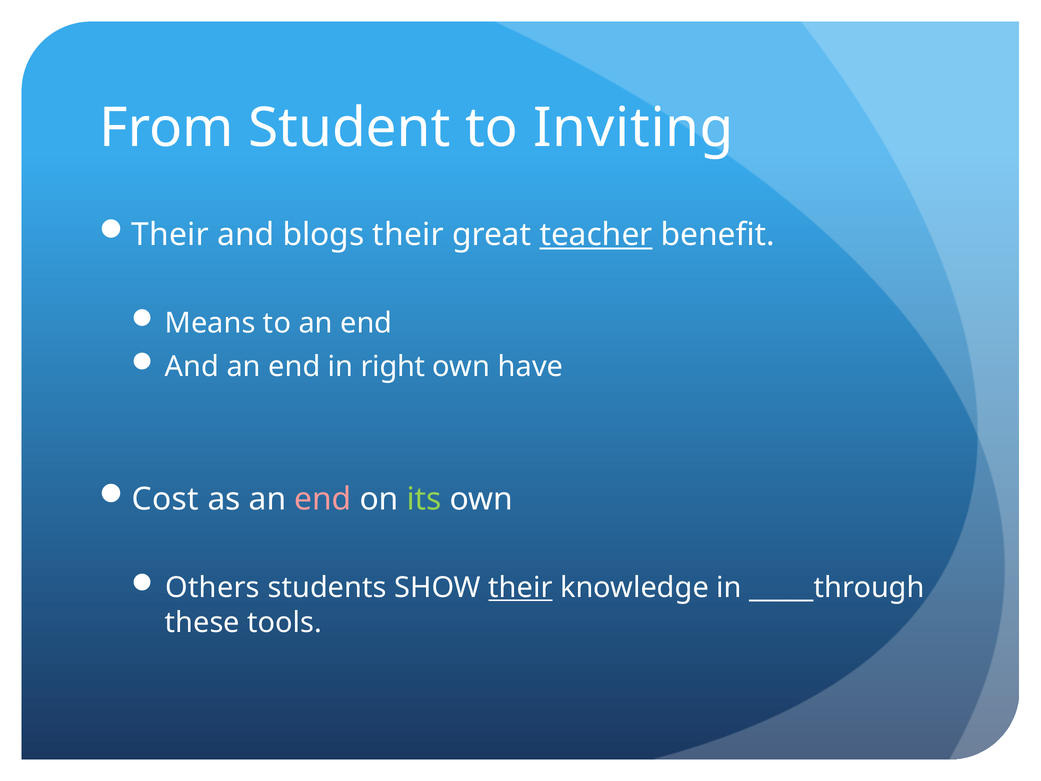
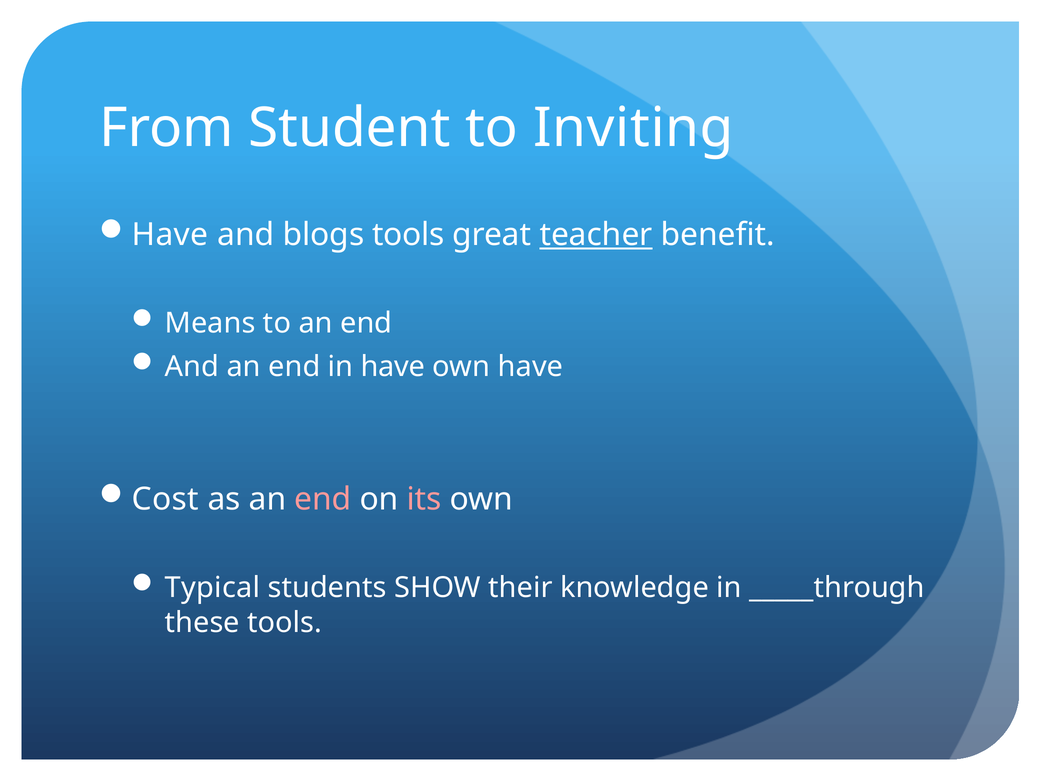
Their at (170, 235): Their -> Have
blogs their: their -> tools
in right: right -> have
its colour: light green -> pink
Others: Others -> Typical
their at (520, 588) underline: present -> none
